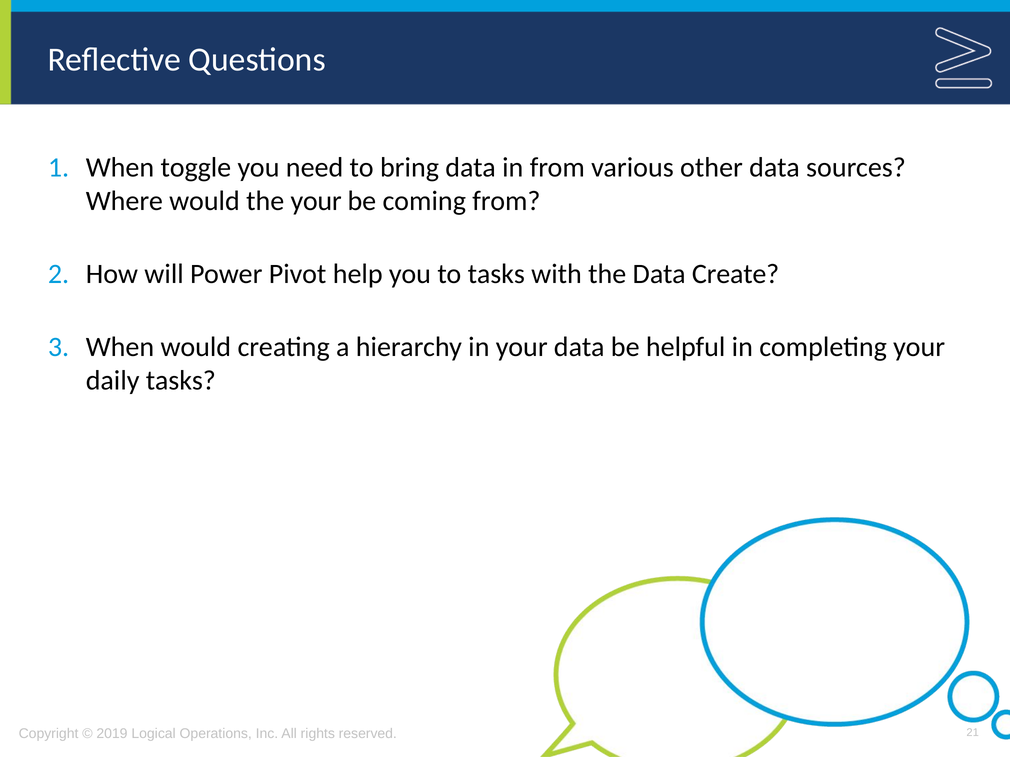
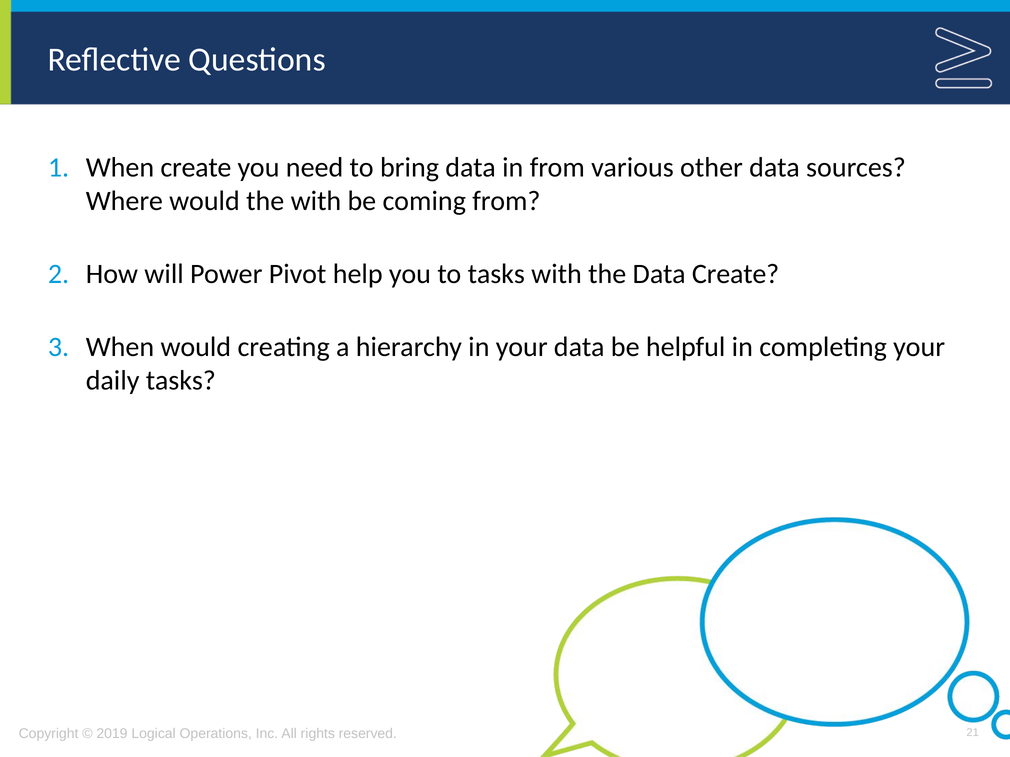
When toggle: toggle -> create
the your: your -> with
